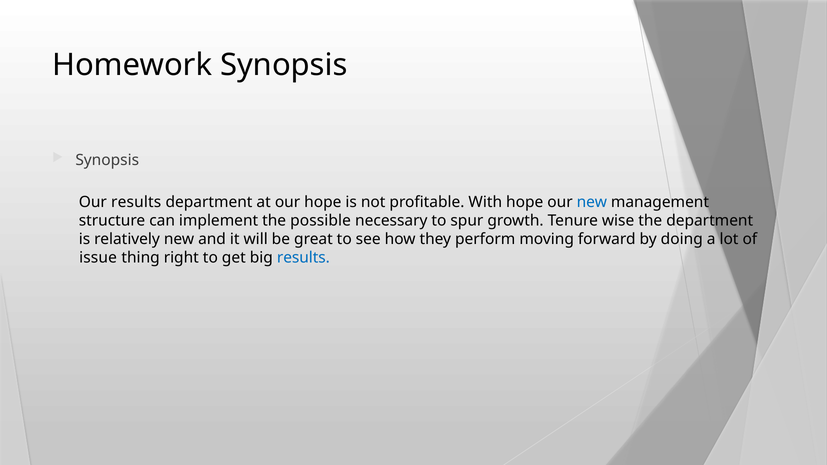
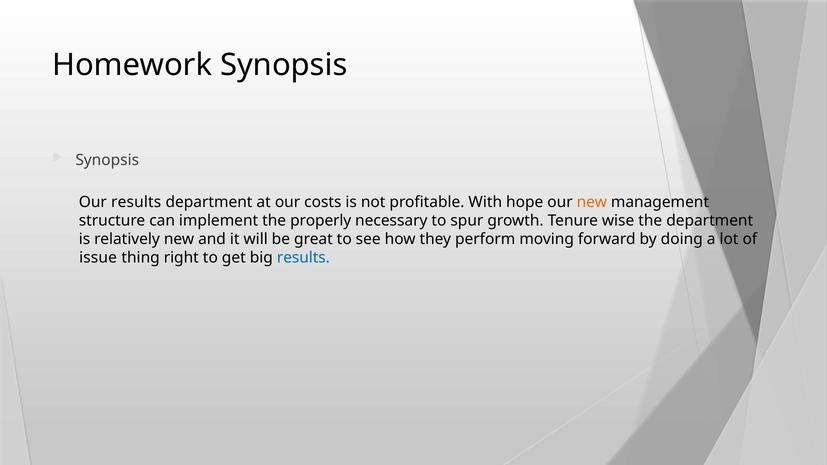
our hope: hope -> costs
new at (592, 202) colour: blue -> orange
possible: possible -> properly
